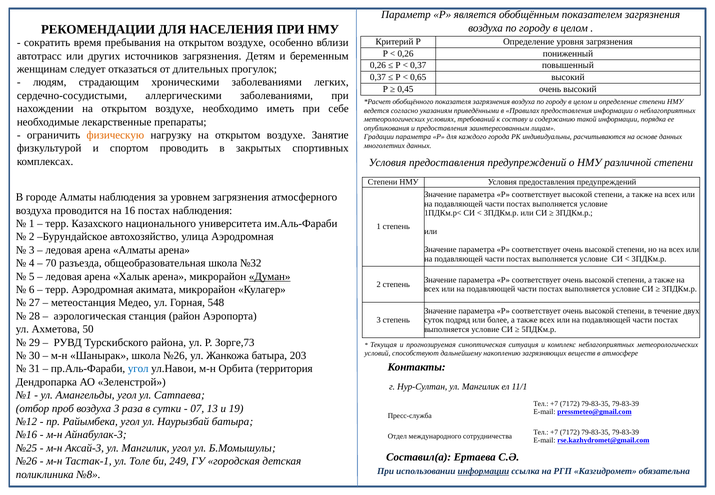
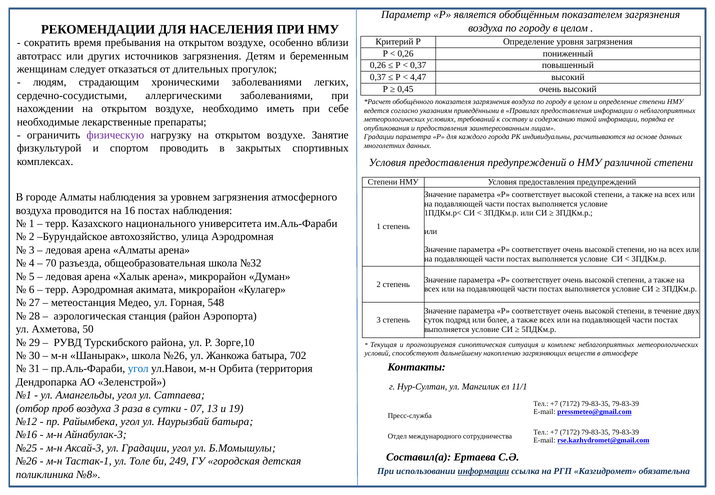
0,65: 0,65 -> 4,47
физическую colour: orange -> purple
Думан underline: present -> none
Зорге,73: Зорге,73 -> Зорге,10
203: 203 -> 702
Аксай-3 ул Мангилик: Мангилик -> Градации
